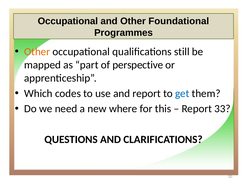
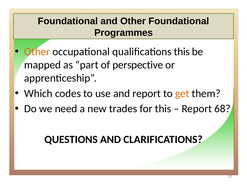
Occupational at (68, 21): Occupational -> Foundational
qualifications still: still -> this
get colour: blue -> orange
where: where -> trades
33: 33 -> 68
